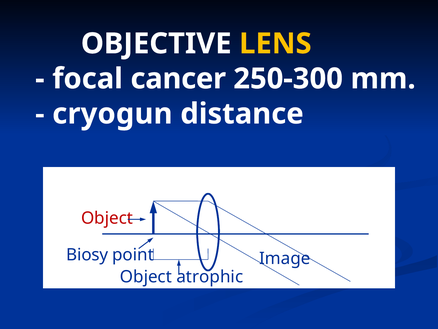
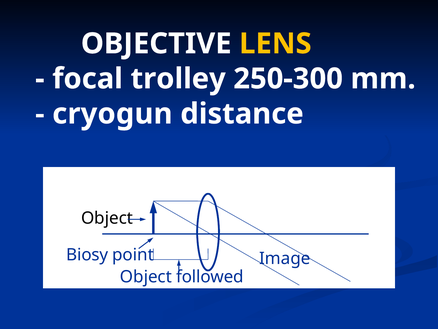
cancer: cancer -> trolley
Object at (107, 218) colour: red -> black
atrophic: atrophic -> followed
